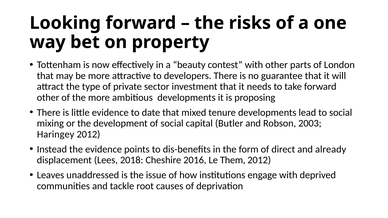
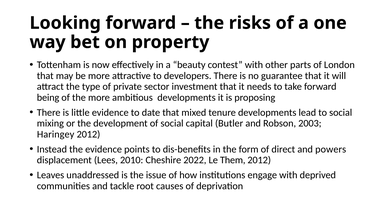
other at (48, 98): other -> being
already: already -> powers
2018: 2018 -> 2010
2016: 2016 -> 2022
